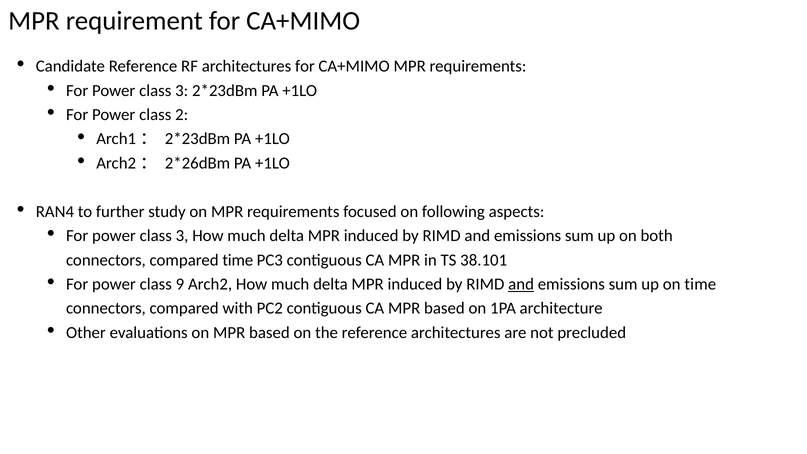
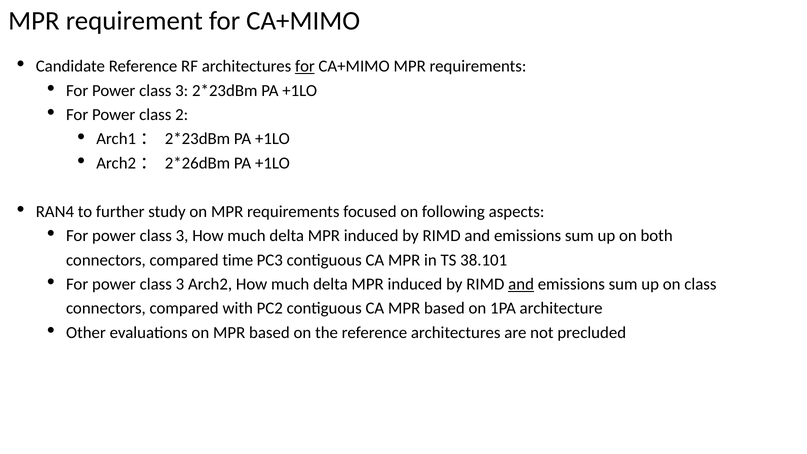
for at (305, 66) underline: none -> present
9 at (180, 284): 9 -> 3
on time: time -> class
